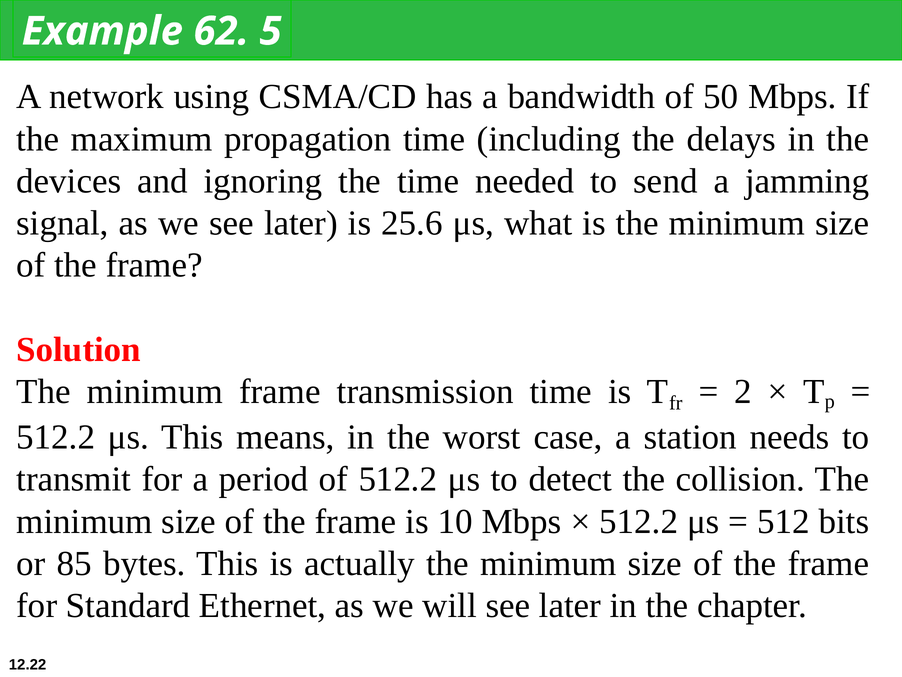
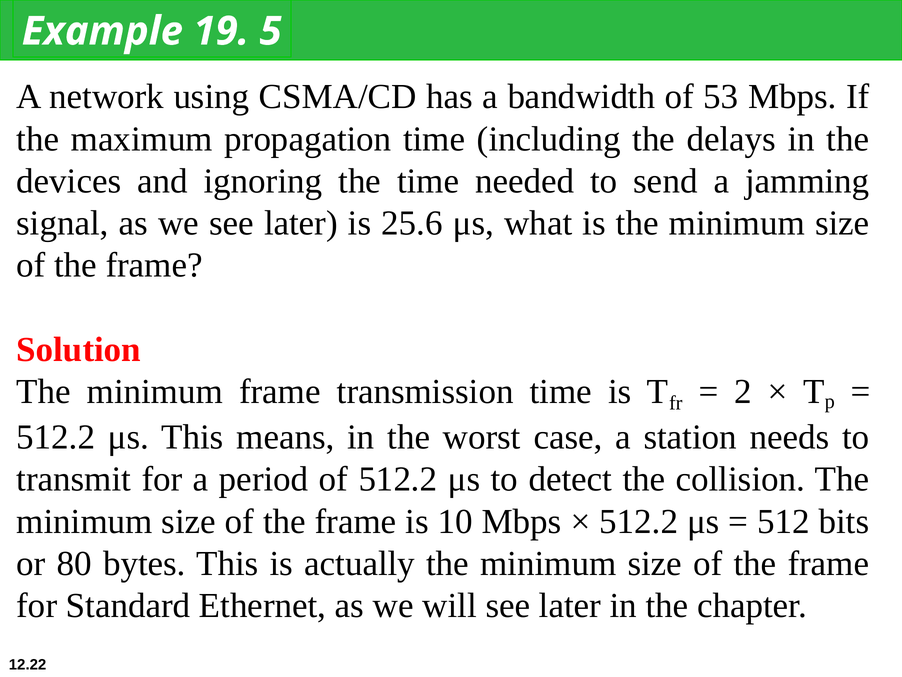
62: 62 -> 19
50: 50 -> 53
85: 85 -> 80
